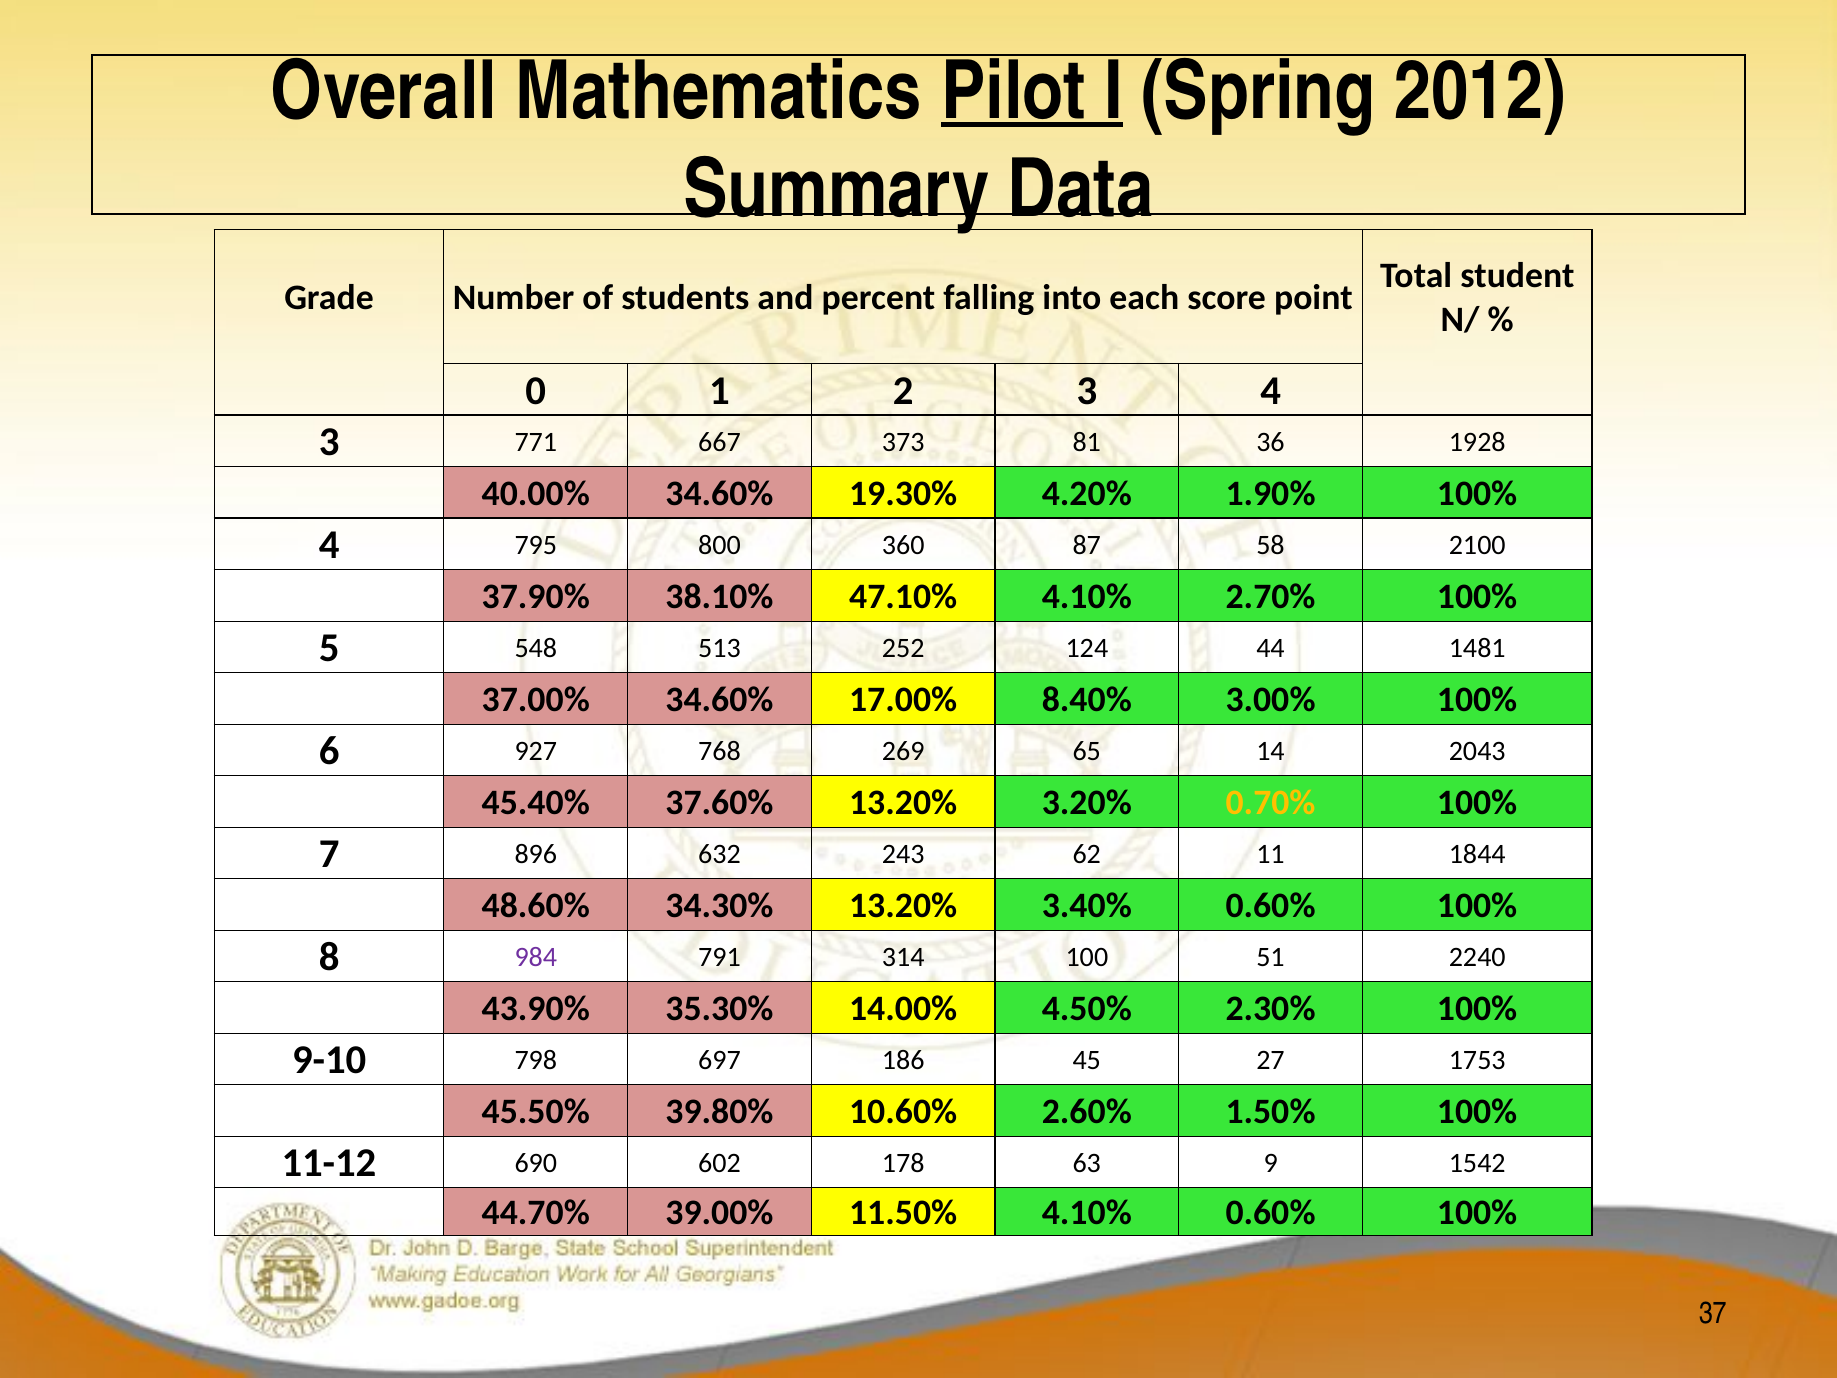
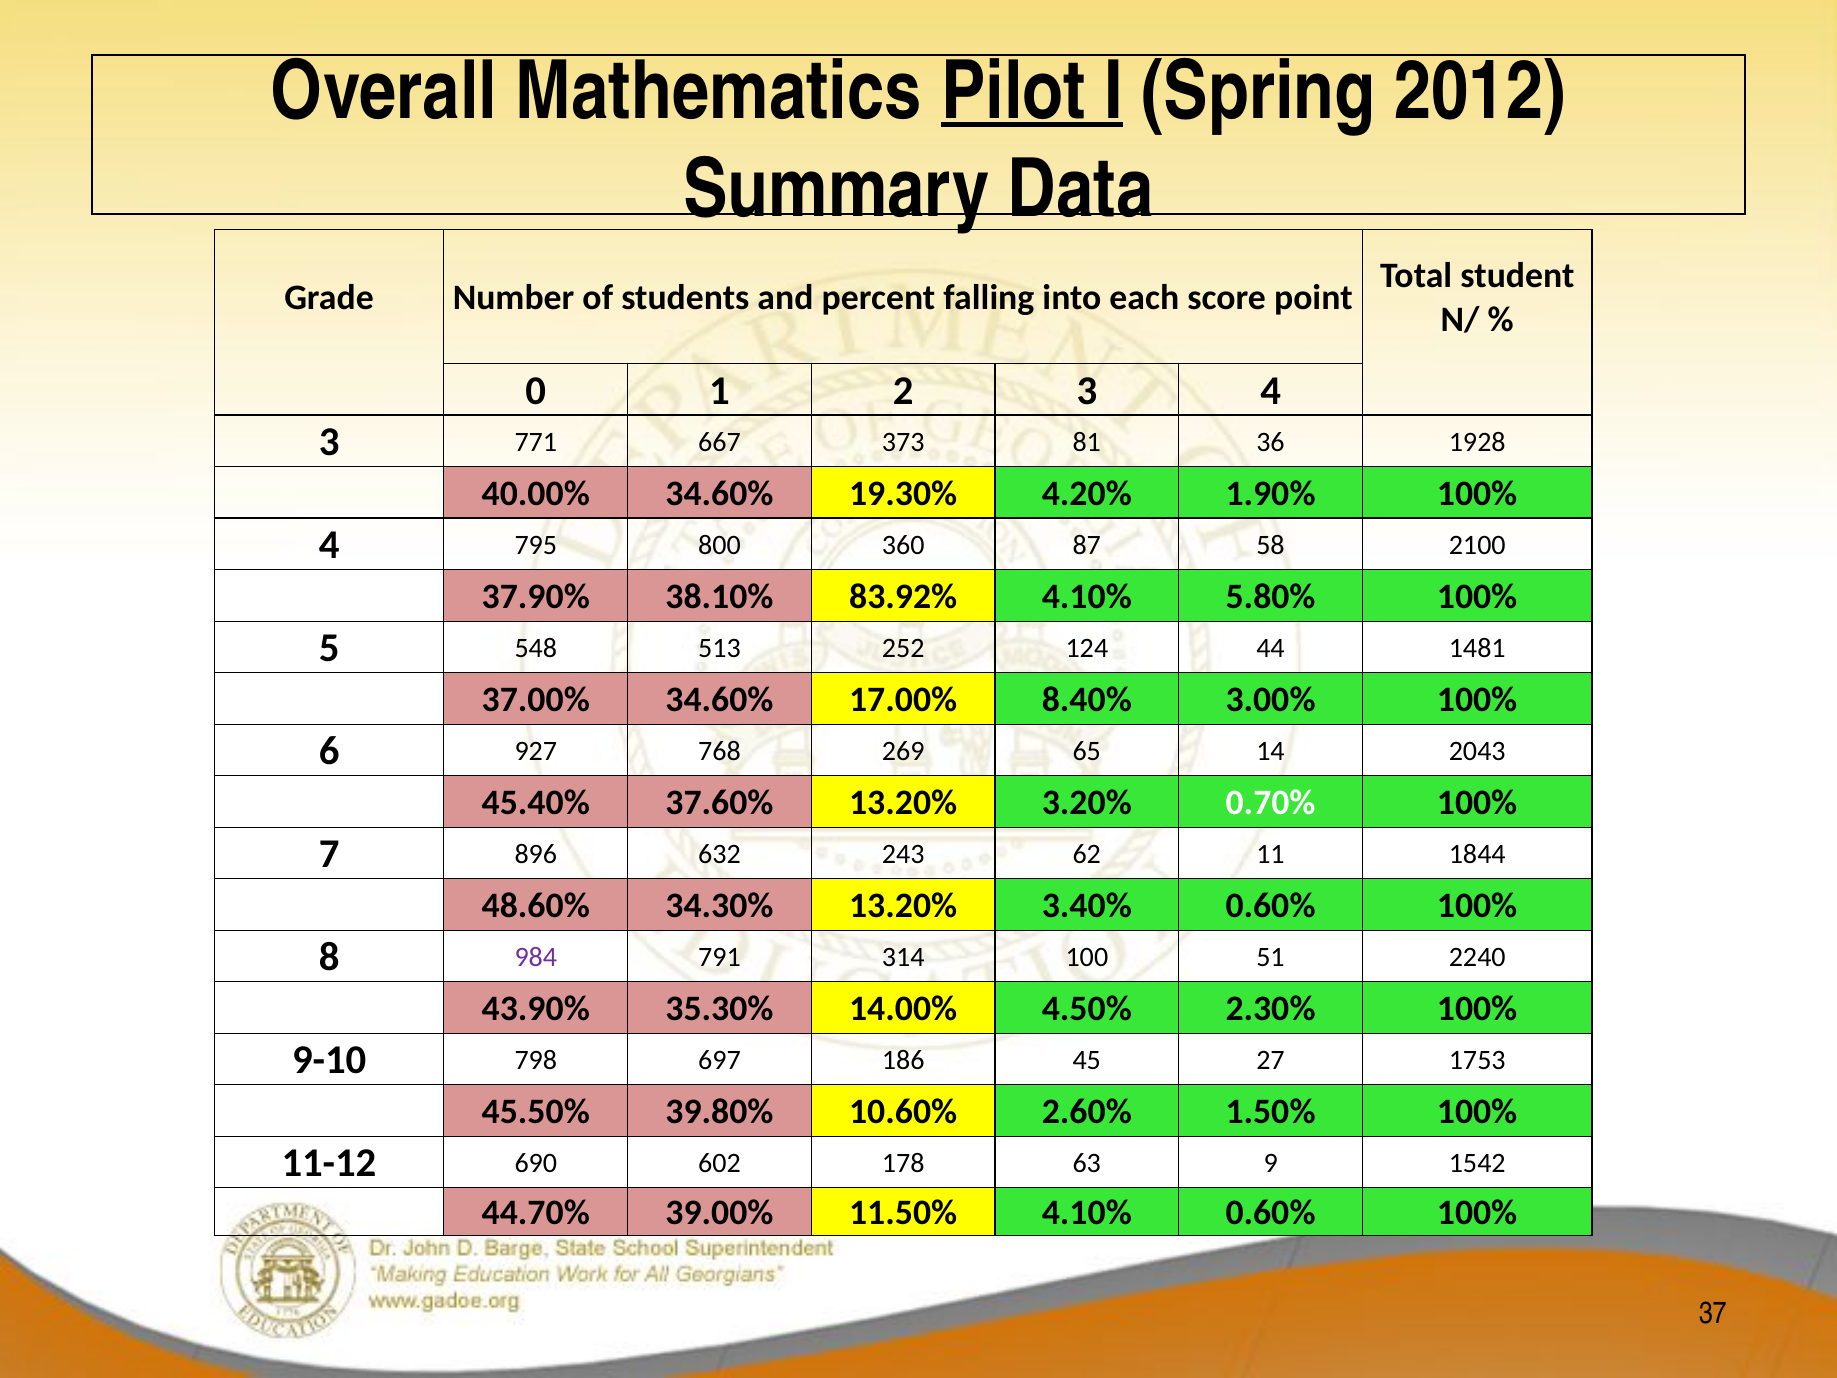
47.10%: 47.10% -> 83.92%
2.70%: 2.70% -> 5.80%
0.70% colour: yellow -> white
